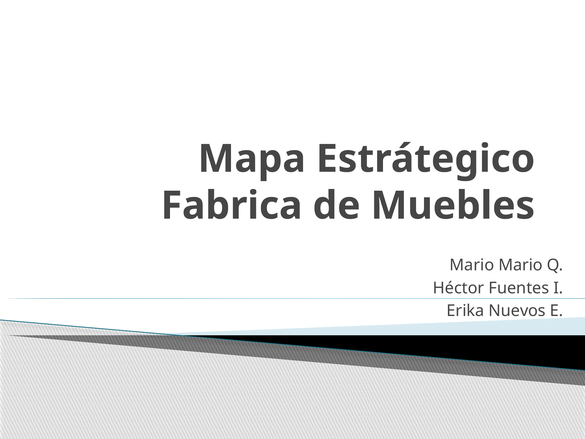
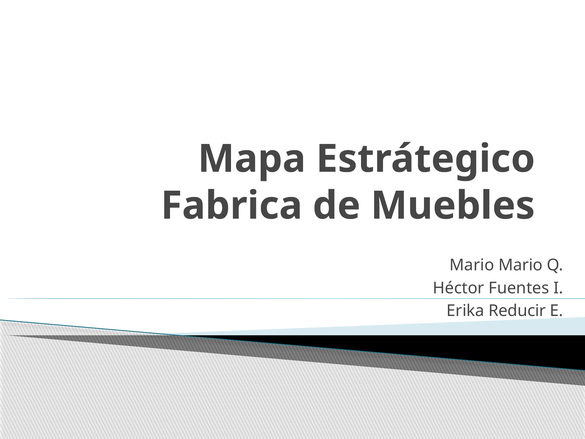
Nuevos: Nuevos -> Reducir
